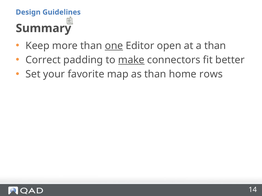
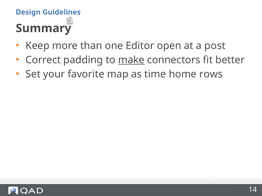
one underline: present -> none
a than: than -> post
as than: than -> time
